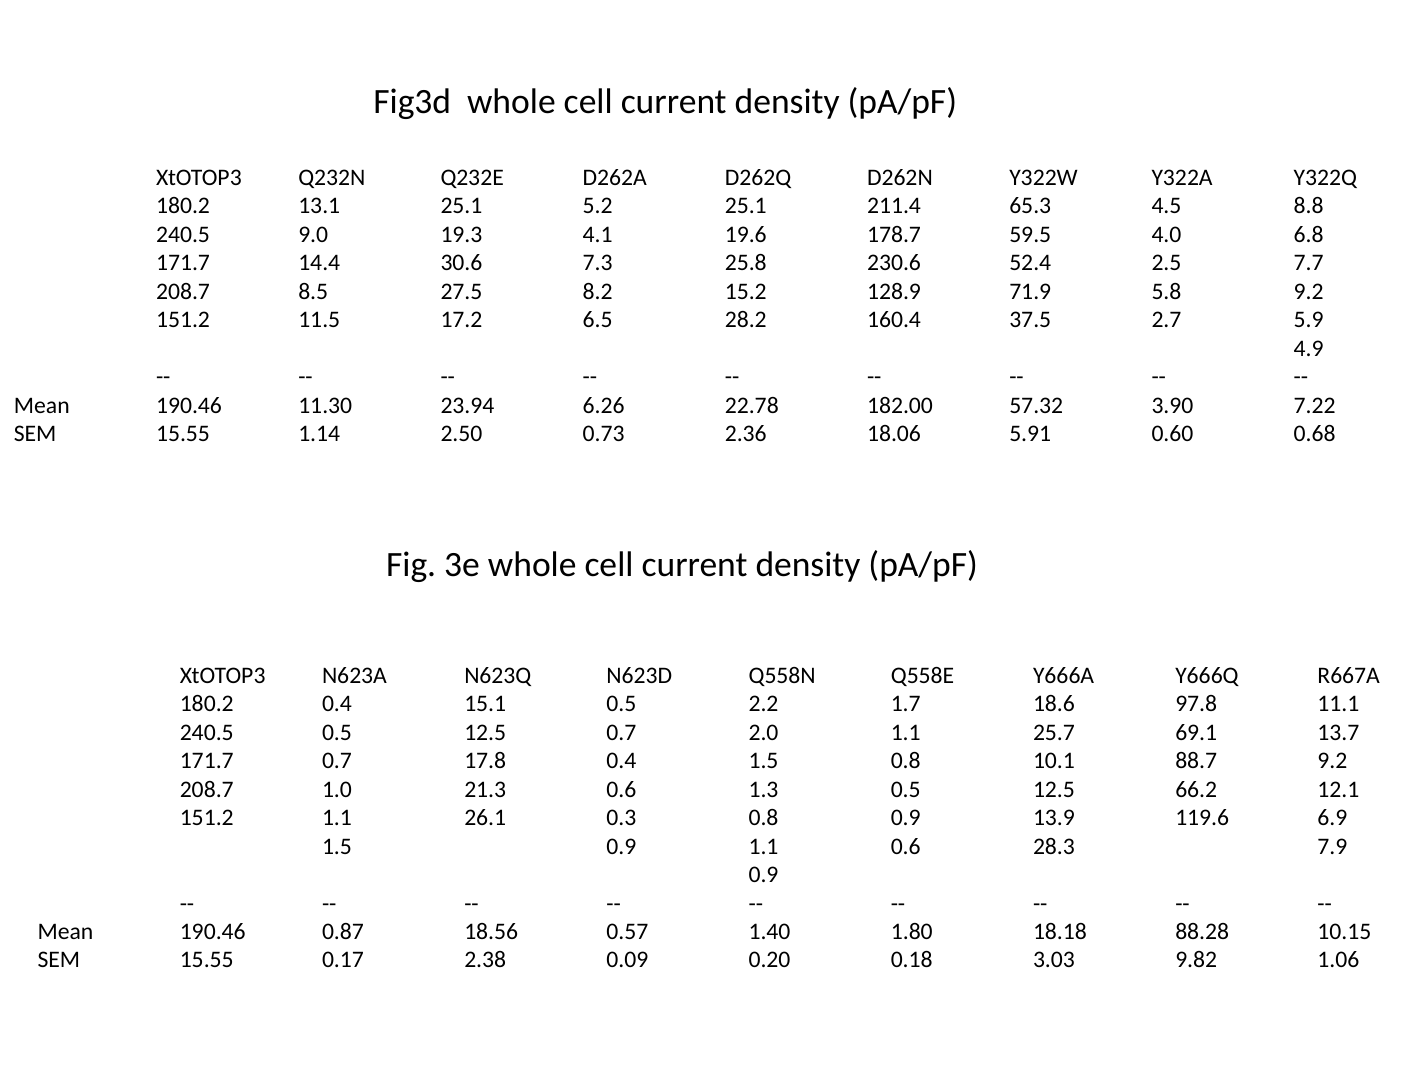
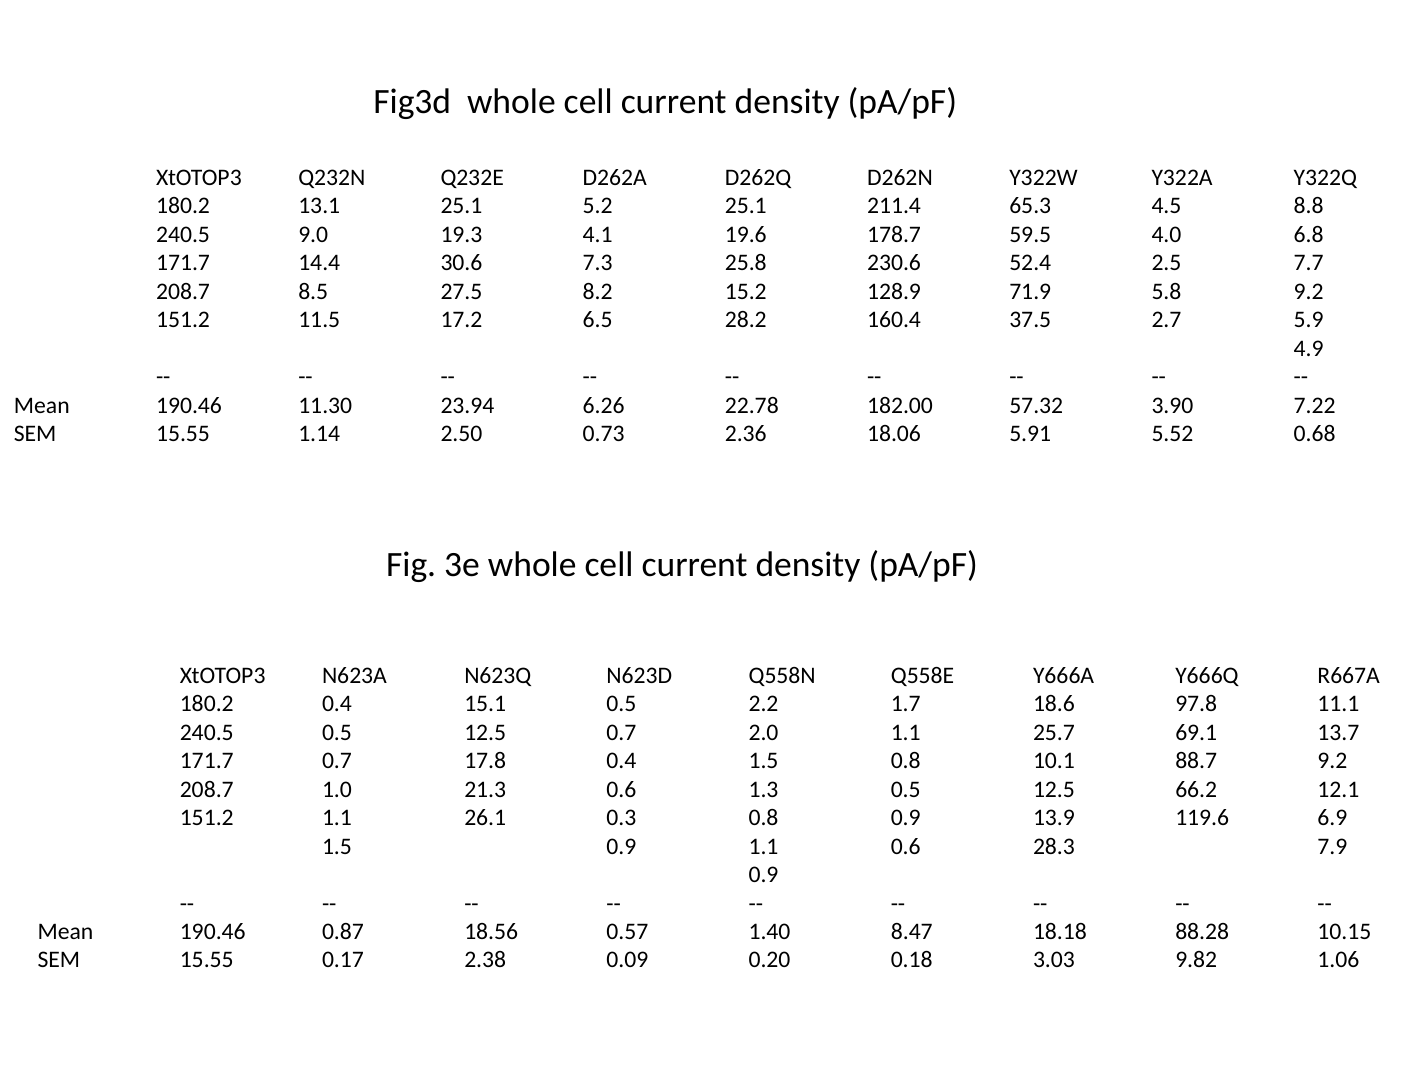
0.60: 0.60 -> 5.52
1.80: 1.80 -> 8.47
